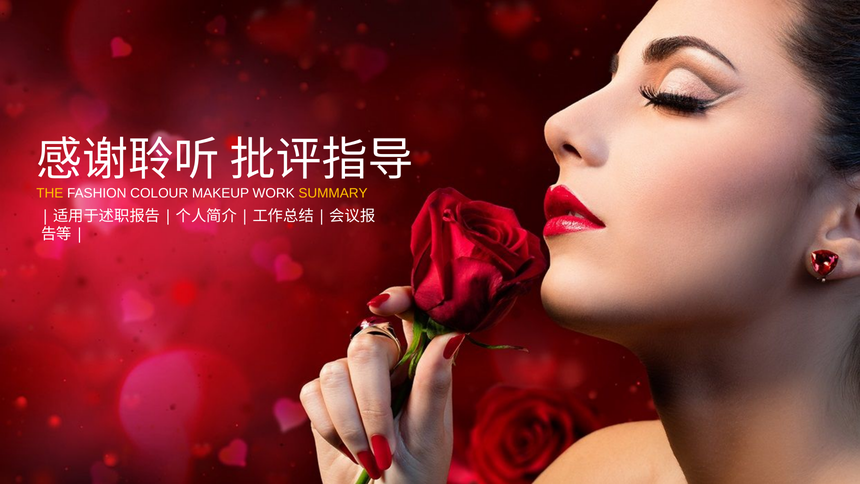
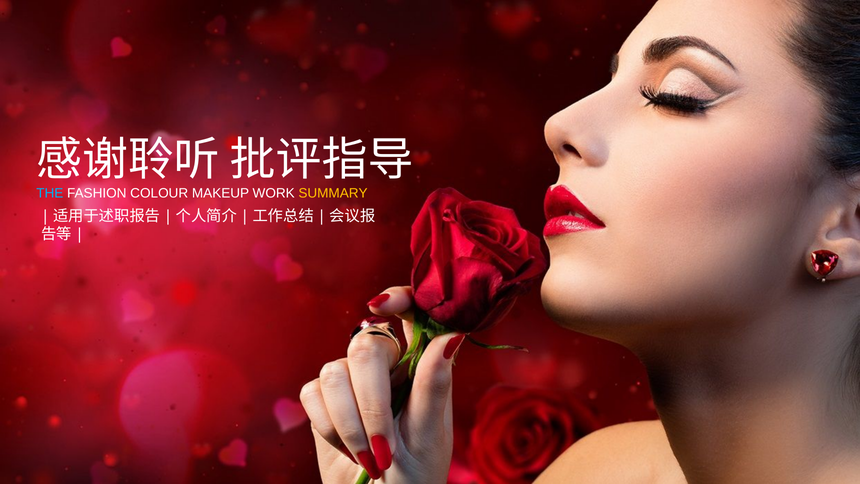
THE colour: yellow -> light blue
